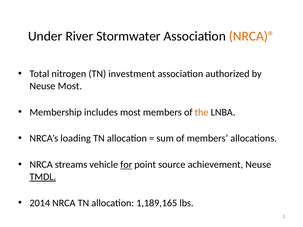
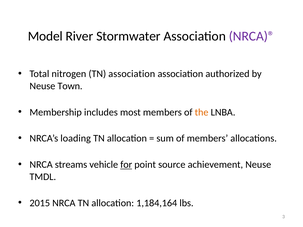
Under: Under -> Model
NRCA)® colour: orange -> purple
TN investment: investment -> association
Neuse Most: Most -> Town
TMDL underline: present -> none
2014: 2014 -> 2015
1,189,165: 1,189,165 -> 1,184,164
